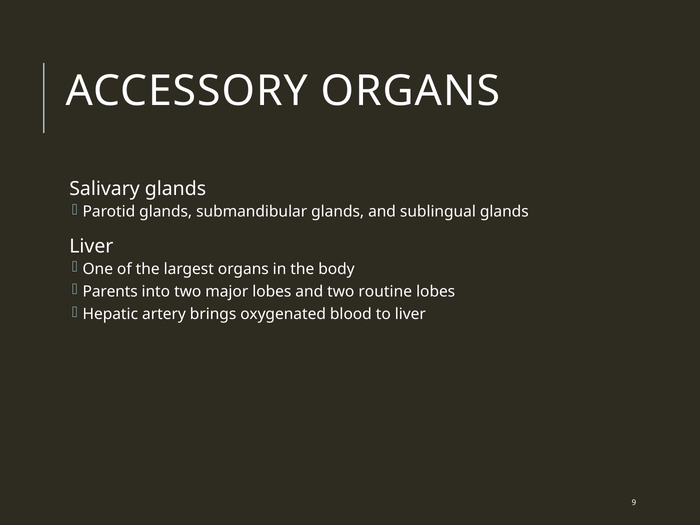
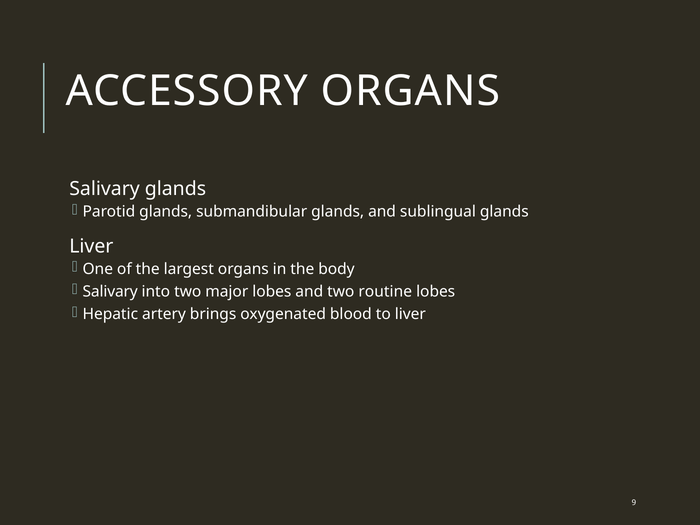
Parents at (110, 292): Parents -> Salivary
